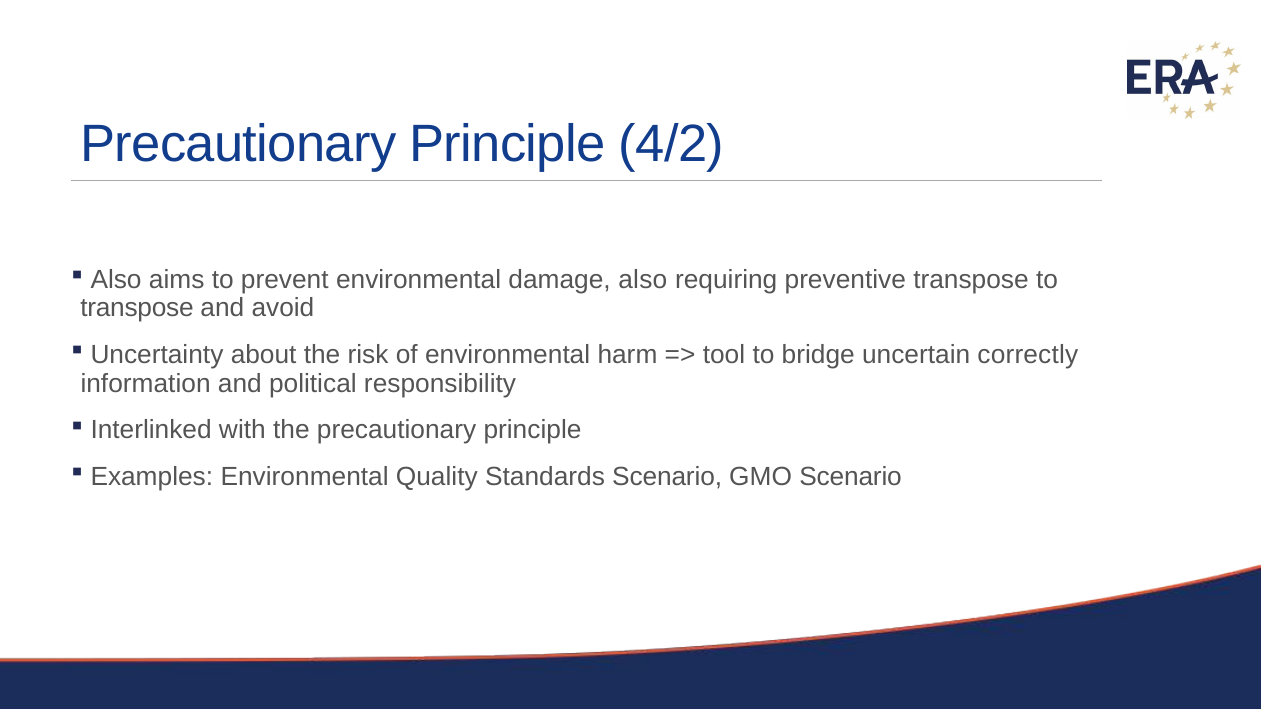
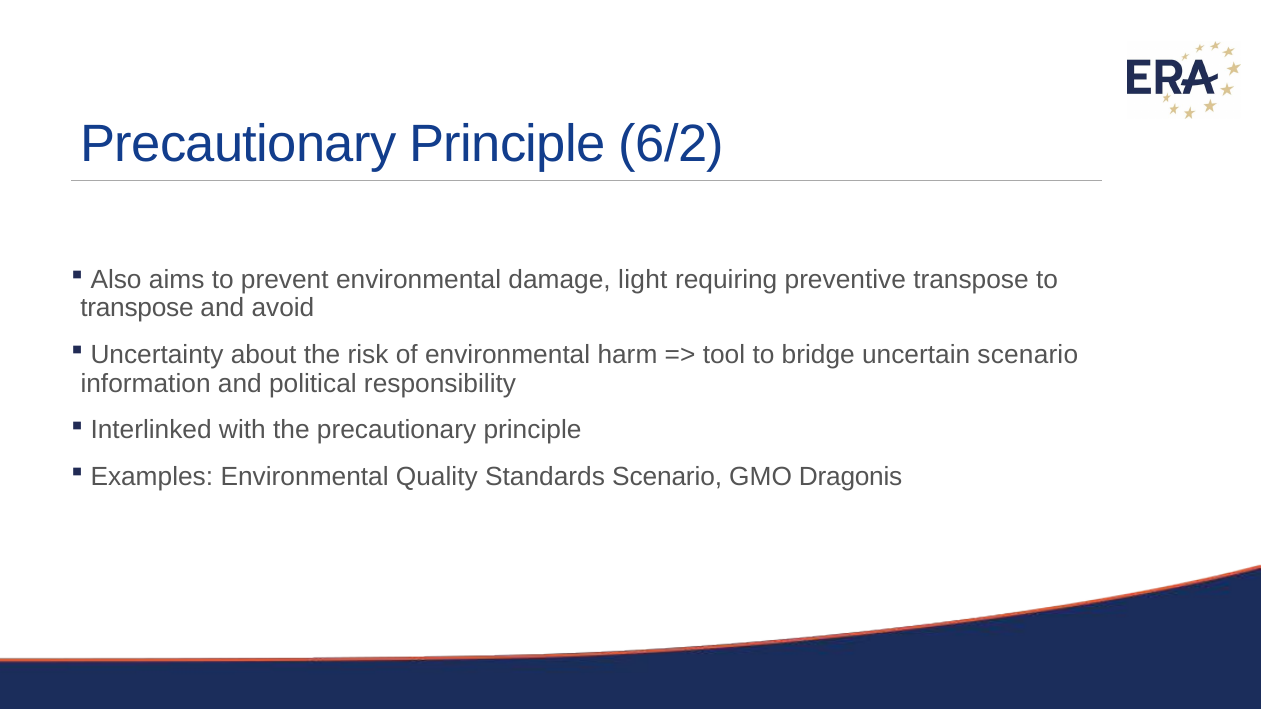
4/2: 4/2 -> 6/2
damage also: also -> light
uncertain correctly: correctly -> scenario
GMO Scenario: Scenario -> Dragonis
